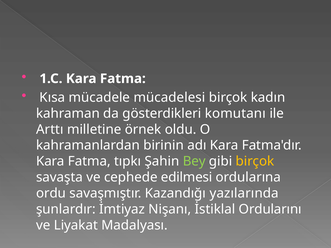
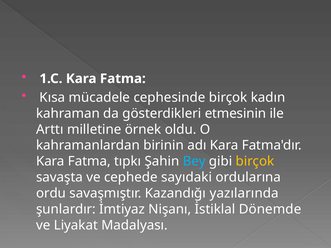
mücadelesi: mücadelesi -> cephesinde
komutanı: komutanı -> etmesinin
Bey colour: light green -> light blue
edilmesi: edilmesi -> sayıdaki
Ordularını: Ordularını -> Dönemde
